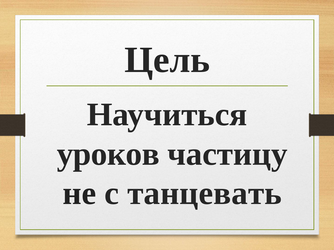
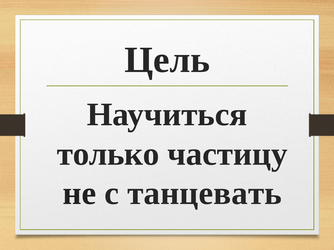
уроков: уроков -> только
